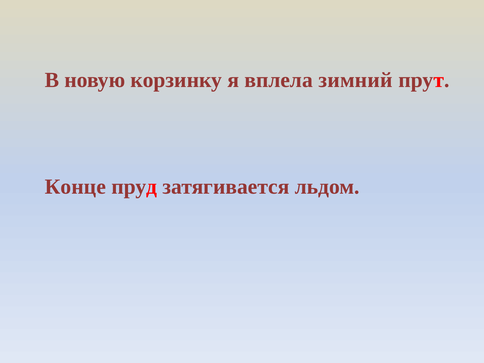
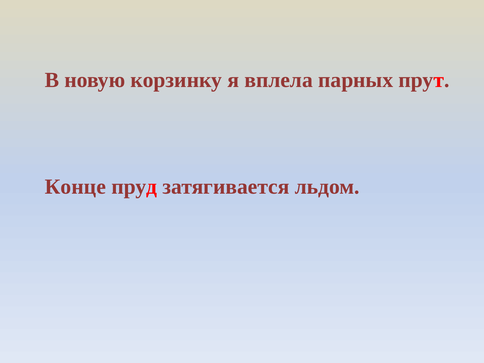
зимний: зимний -> парных
